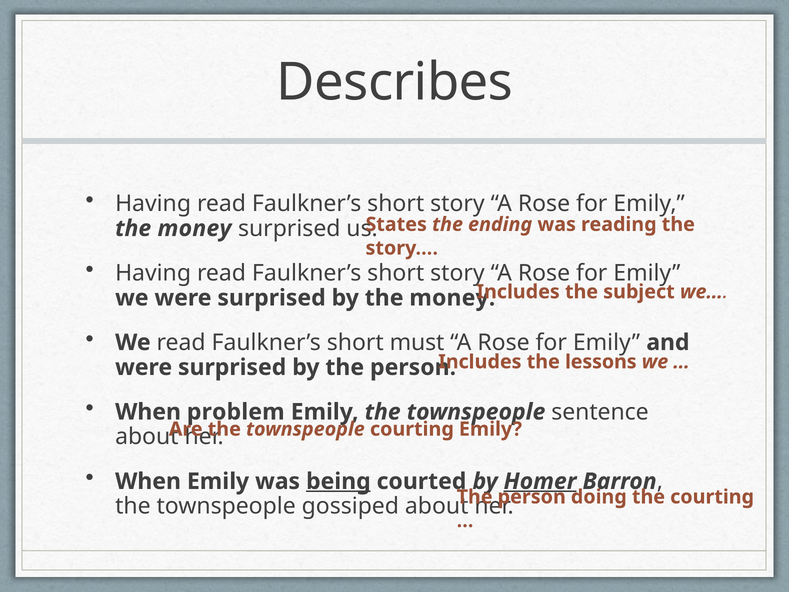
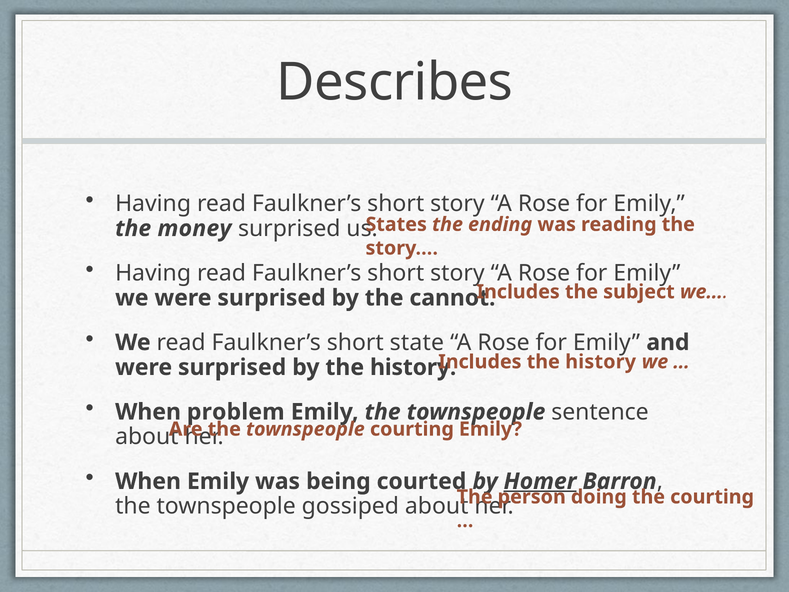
by the money: money -> cannot
must: must -> state
Includes the lessons: lessons -> history
by the person: person -> history
being underline: present -> none
